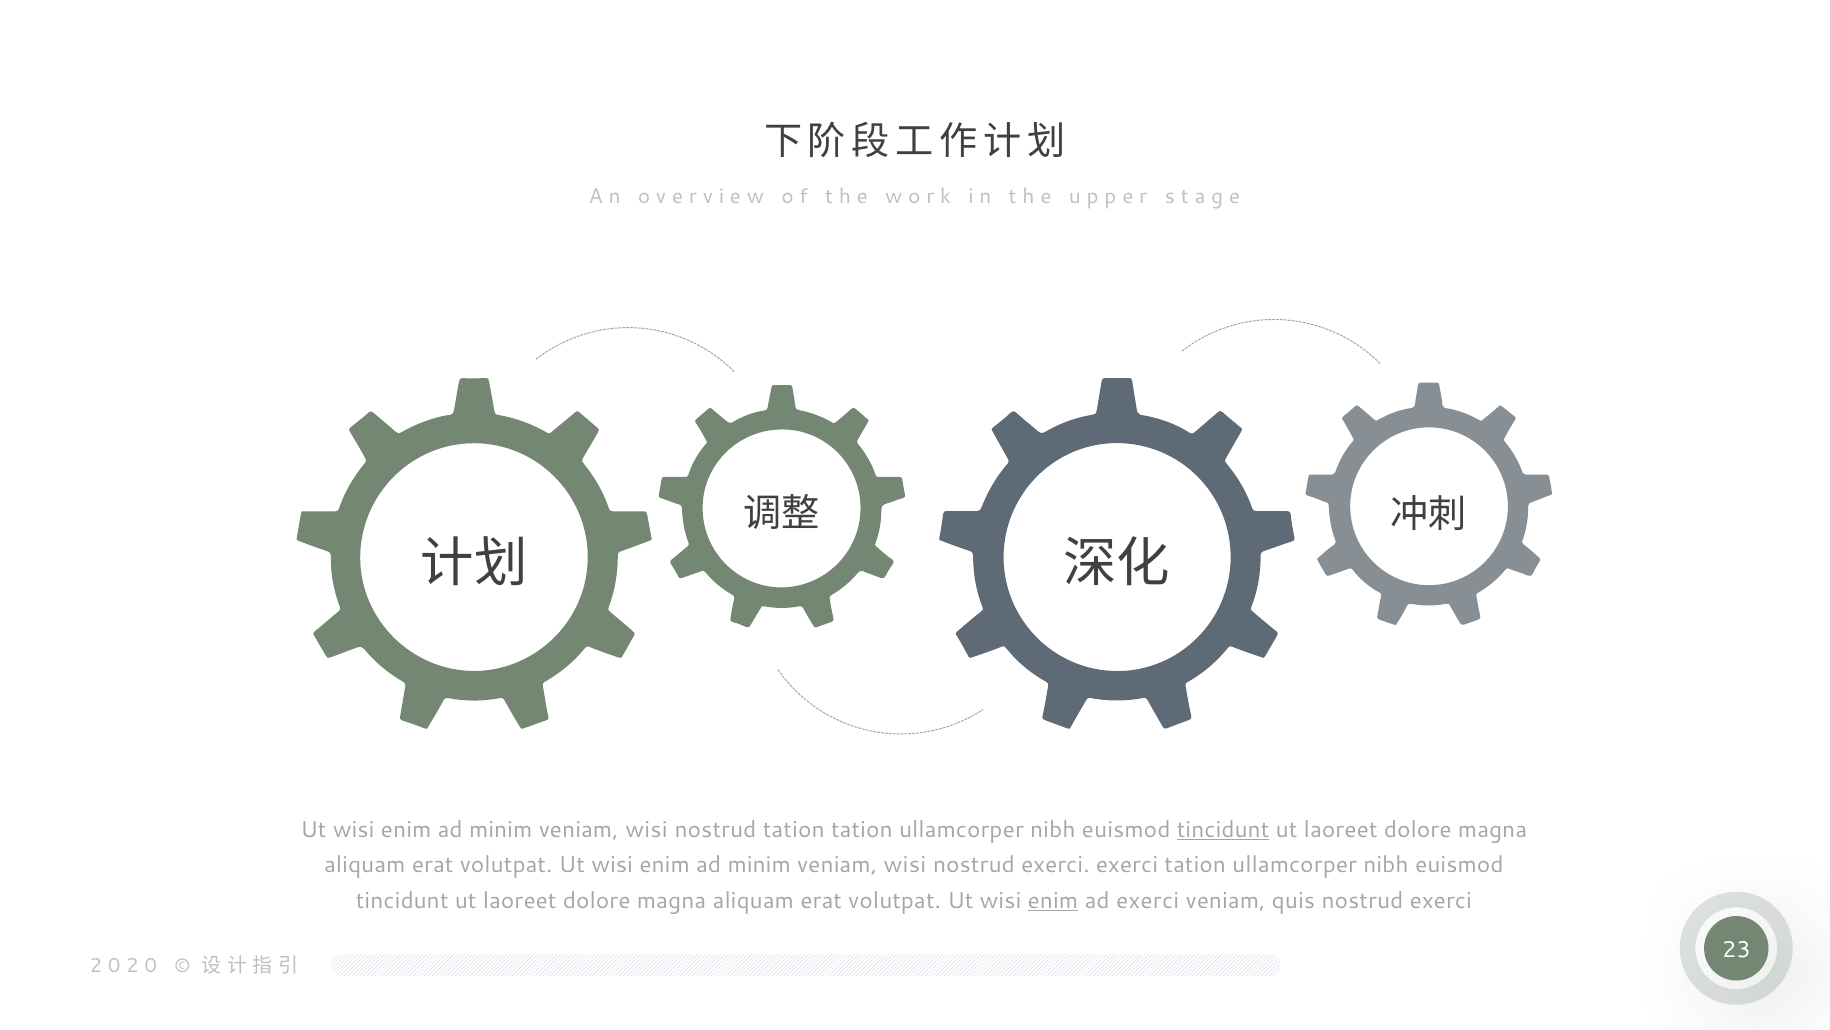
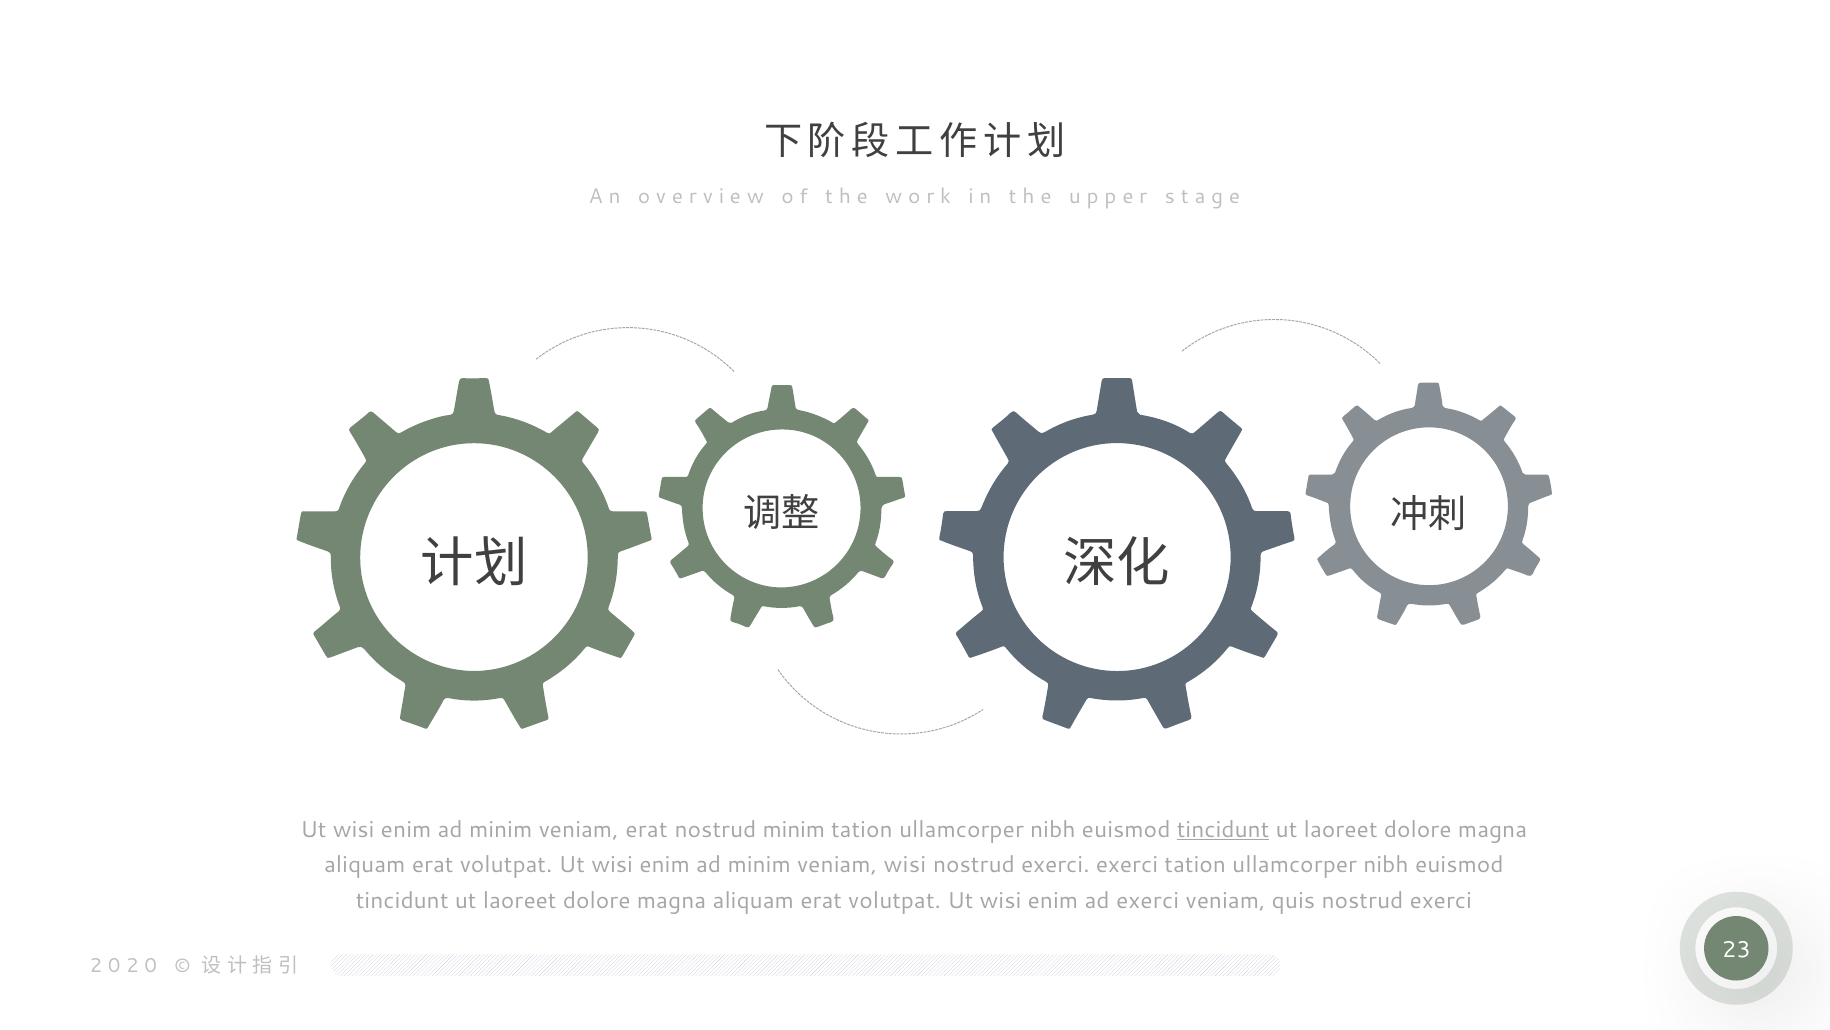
wisi at (646, 829): wisi -> erat
nostrud tation: tation -> minim
enim at (1053, 900) underline: present -> none
